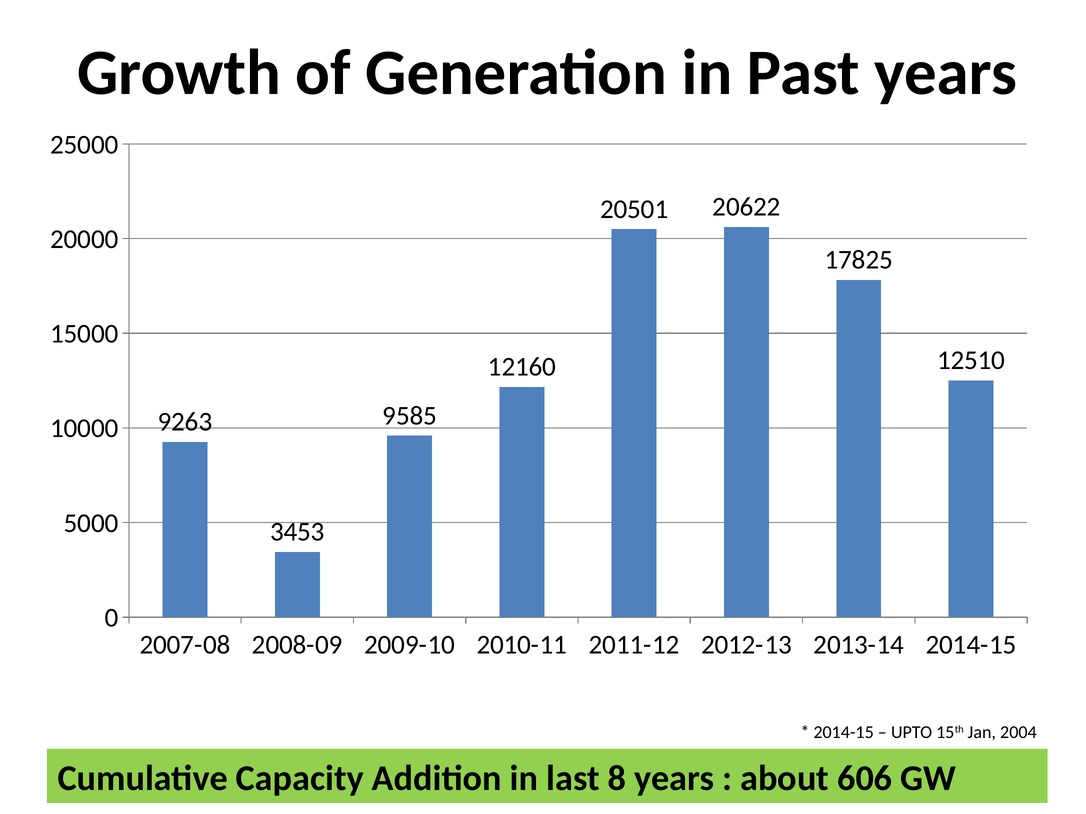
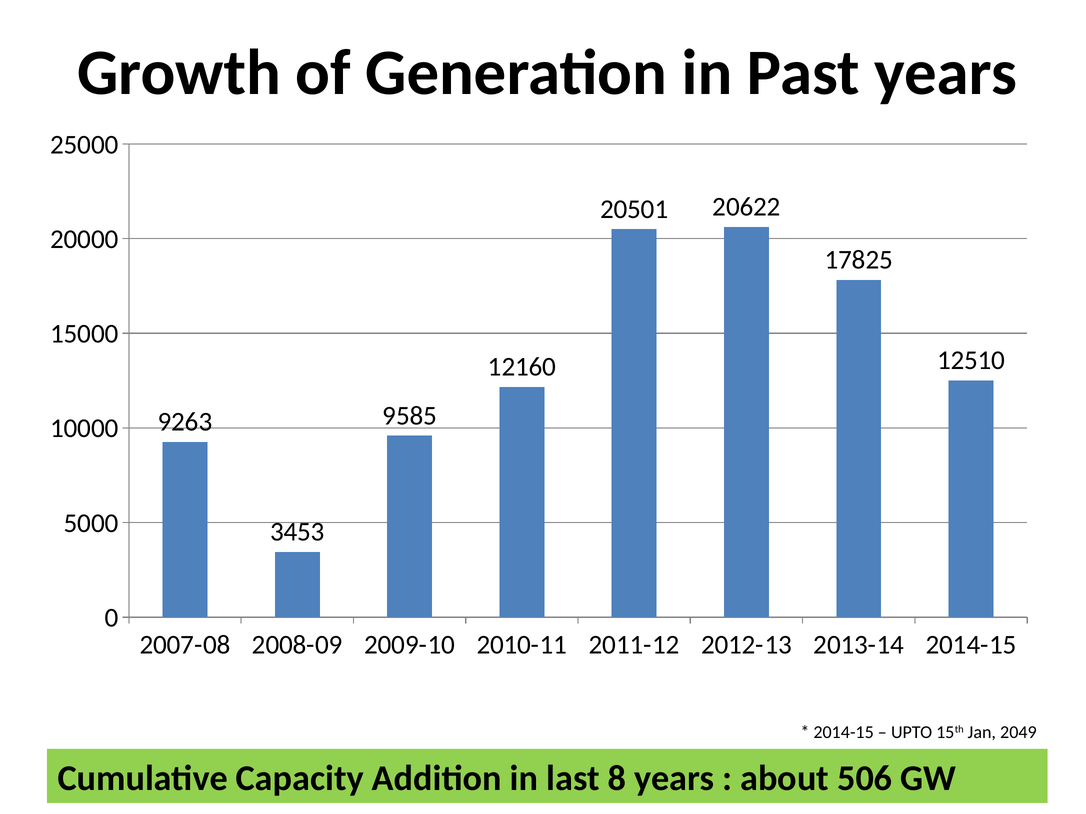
2004: 2004 -> 2049
606: 606 -> 506
